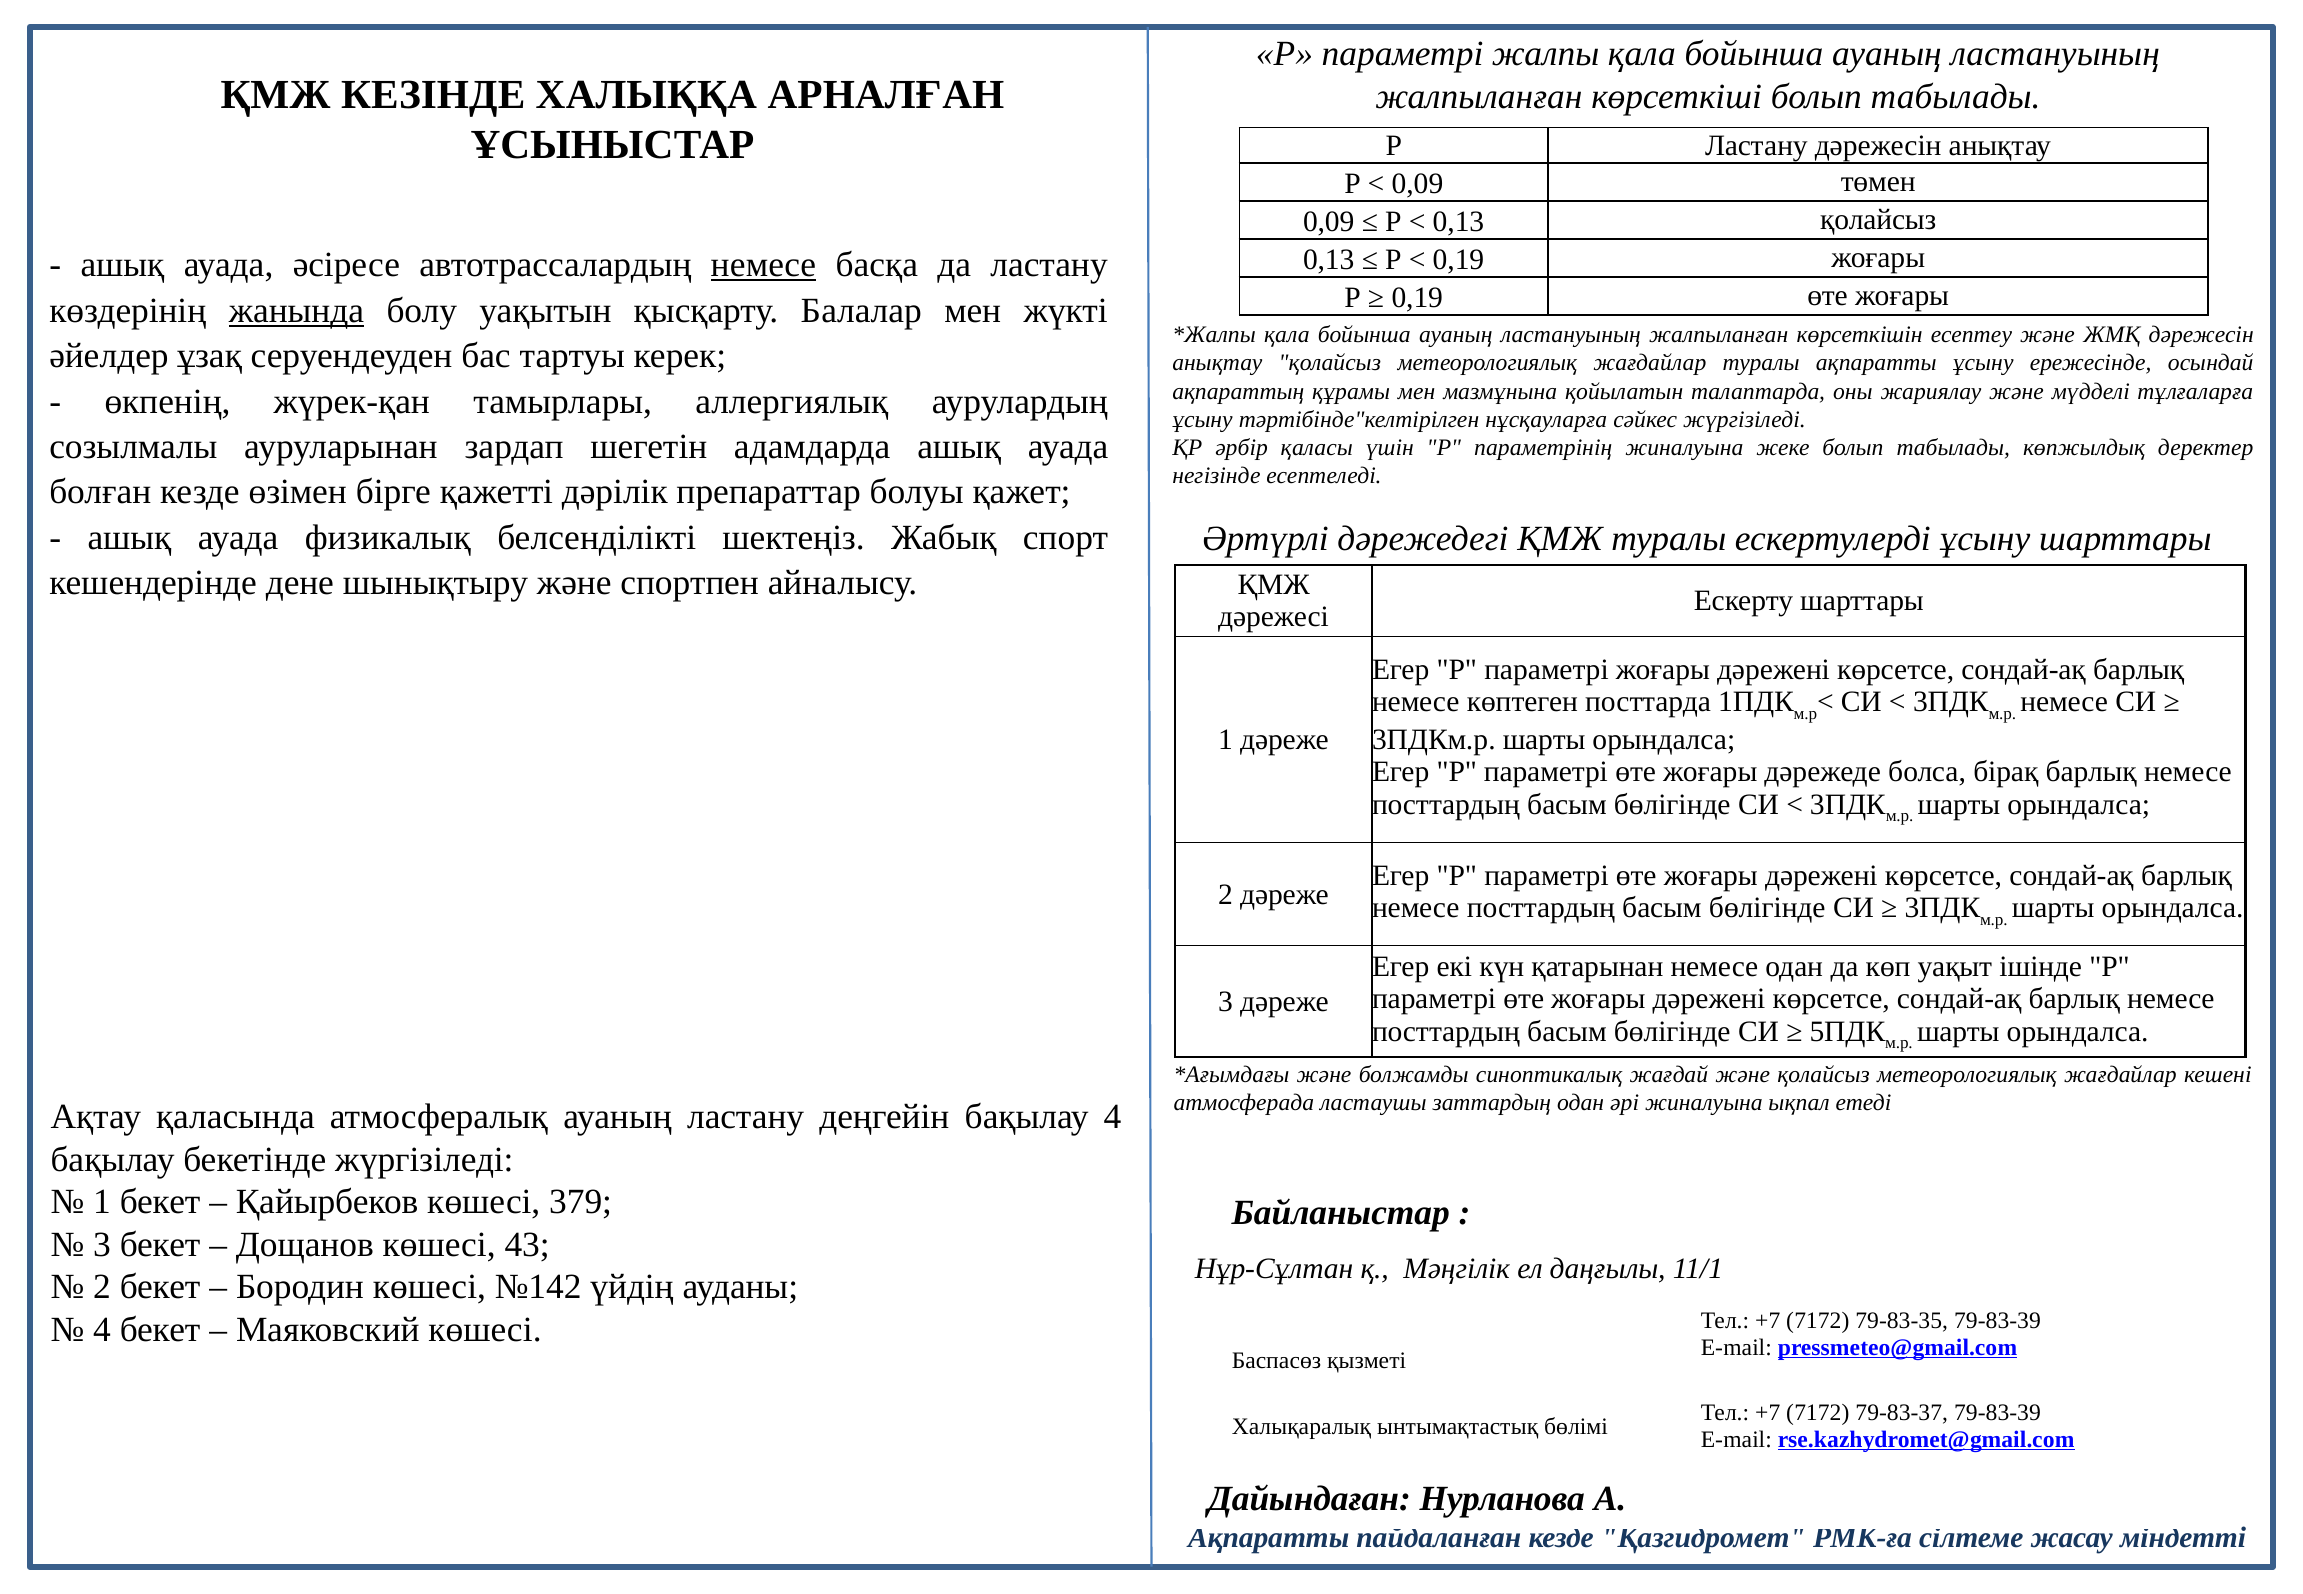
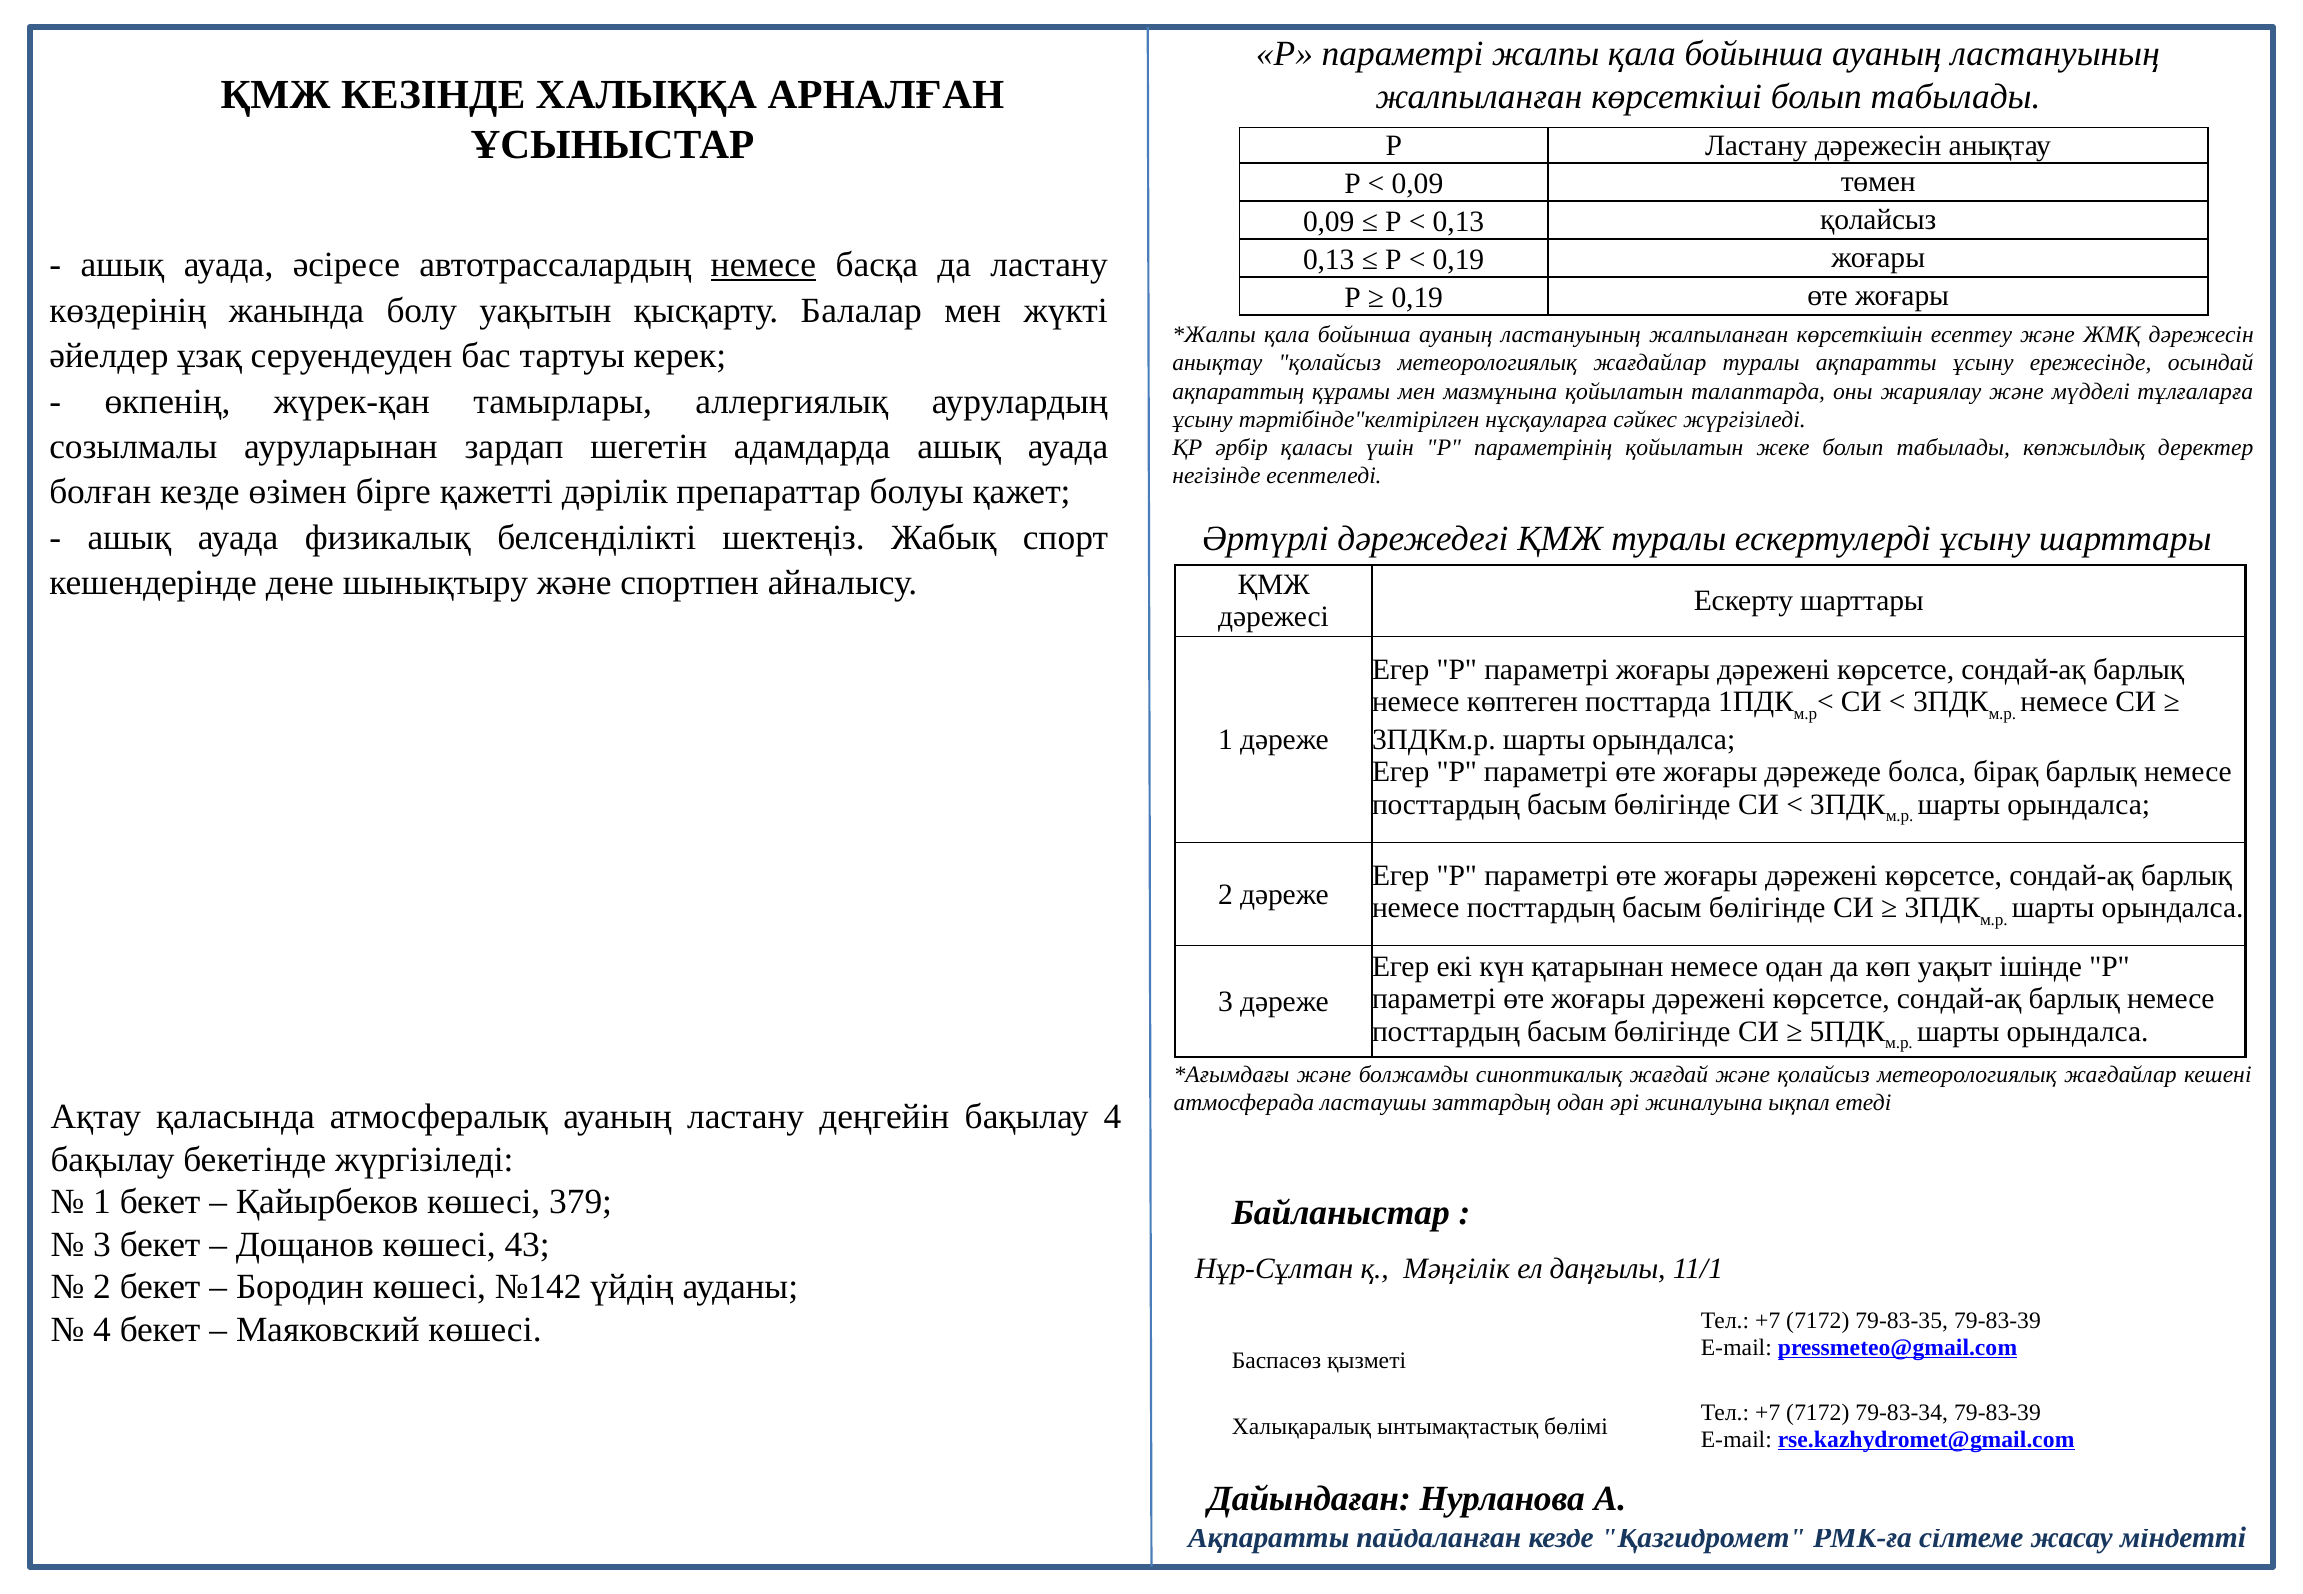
жанында underline: present -> none
параметрінің жиналуына: жиналуына -> қойылатын
79-83-37: 79-83-37 -> 79-83-34
